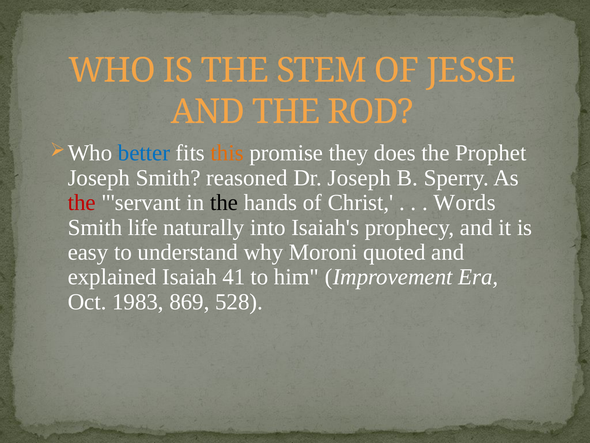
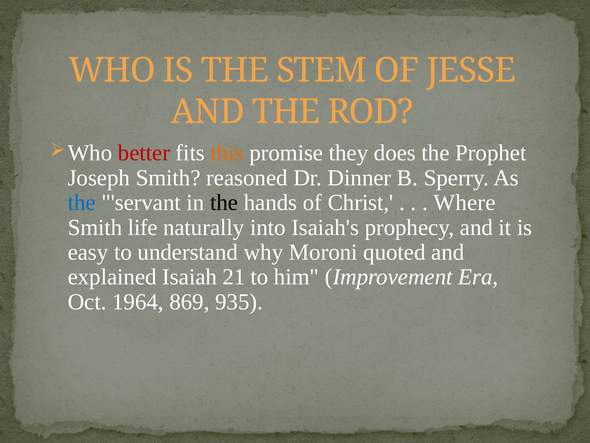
better colour: blue -> red
Dr Joseph: Joseph -> Dinner
the at (82, 202) colour: red -> blue
Words: Words -> Where
41: 41 -> 21
1983: 1983 -> 1964
528: 528 -> 935
